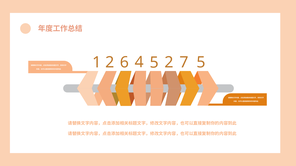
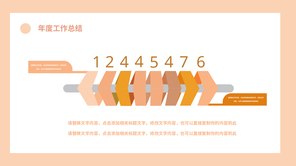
2 6: 6 -> 4
5 2: 2 -> 4
7 5: 5 -> 6
